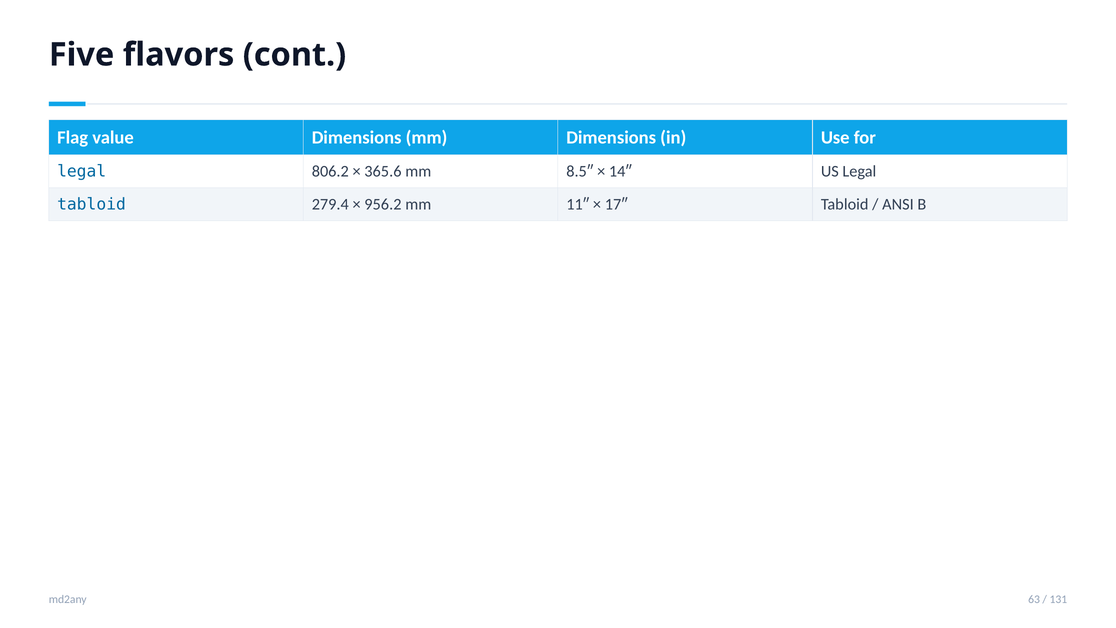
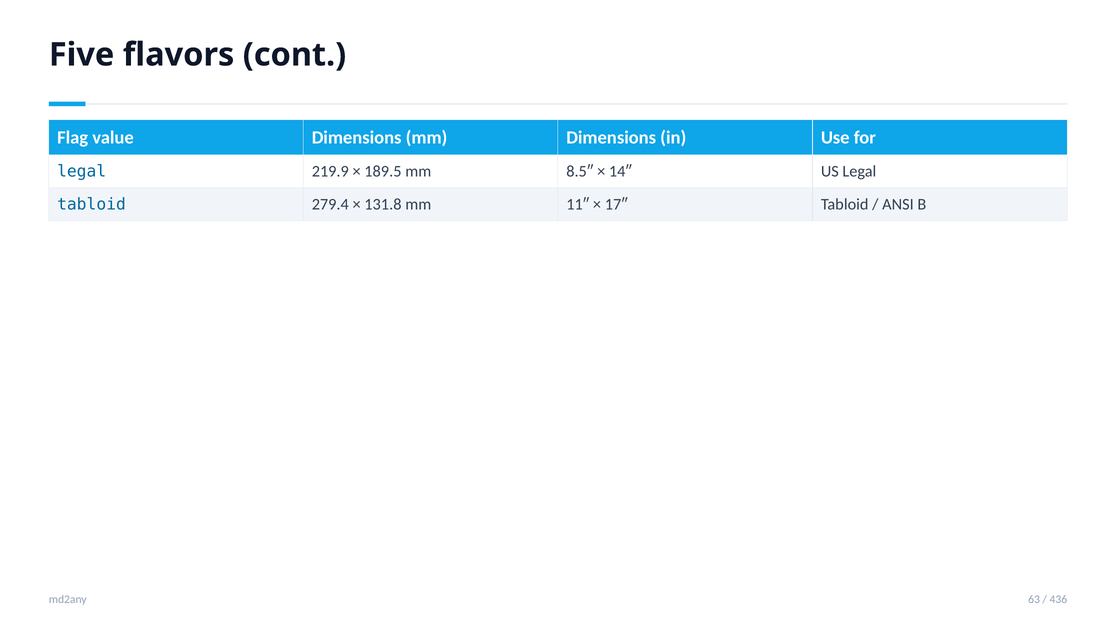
806.2: 806.2 -> 219.9
365.6: 365.6 -> 189.5
956.2: 956.2 -> 131.8
131: 131 -> 436
